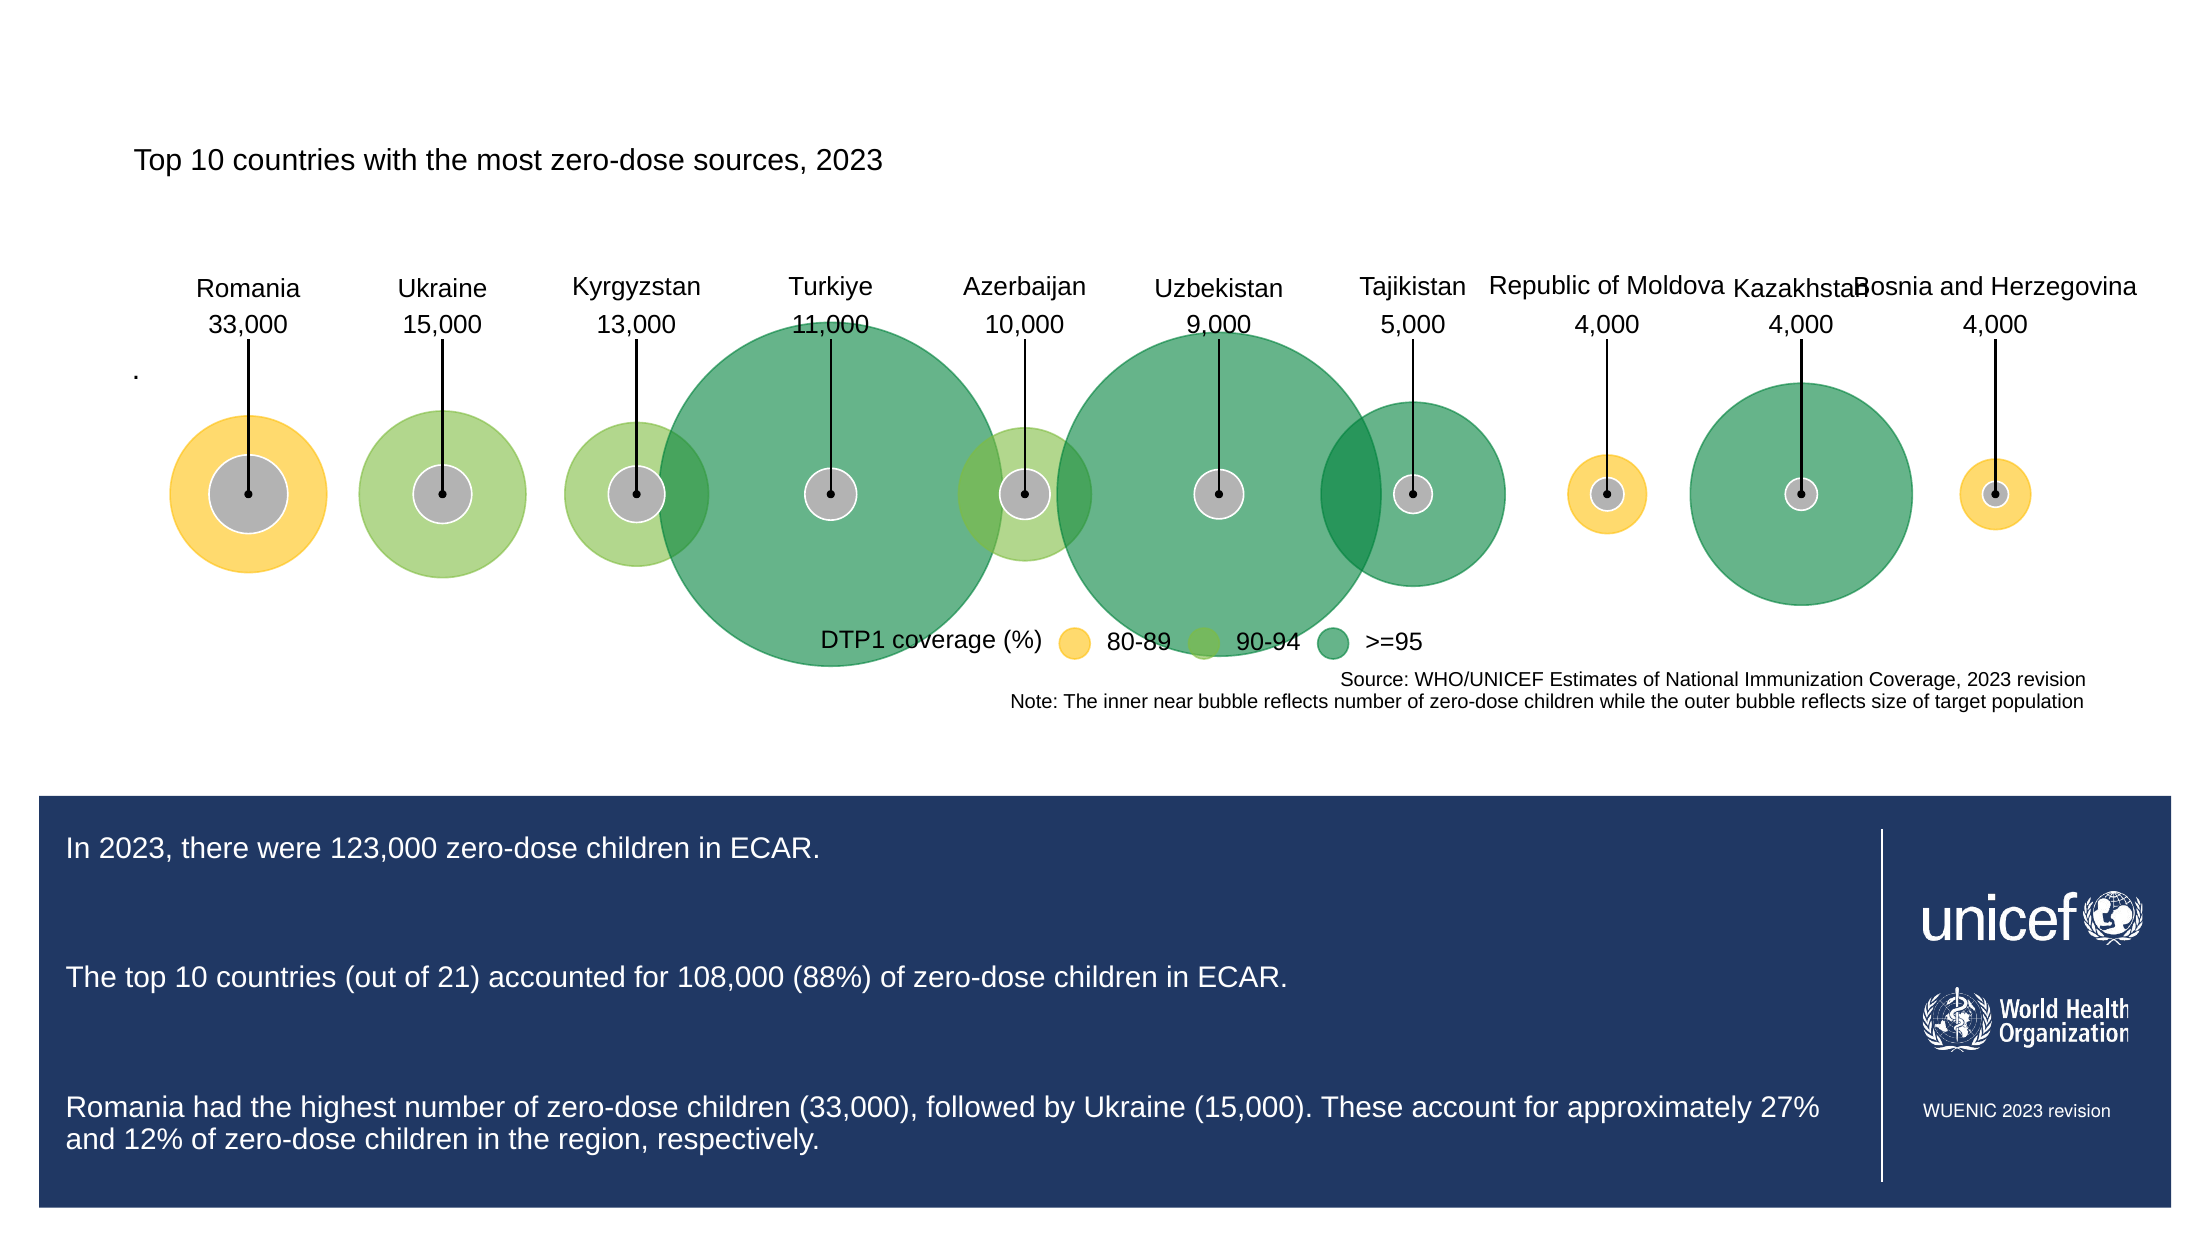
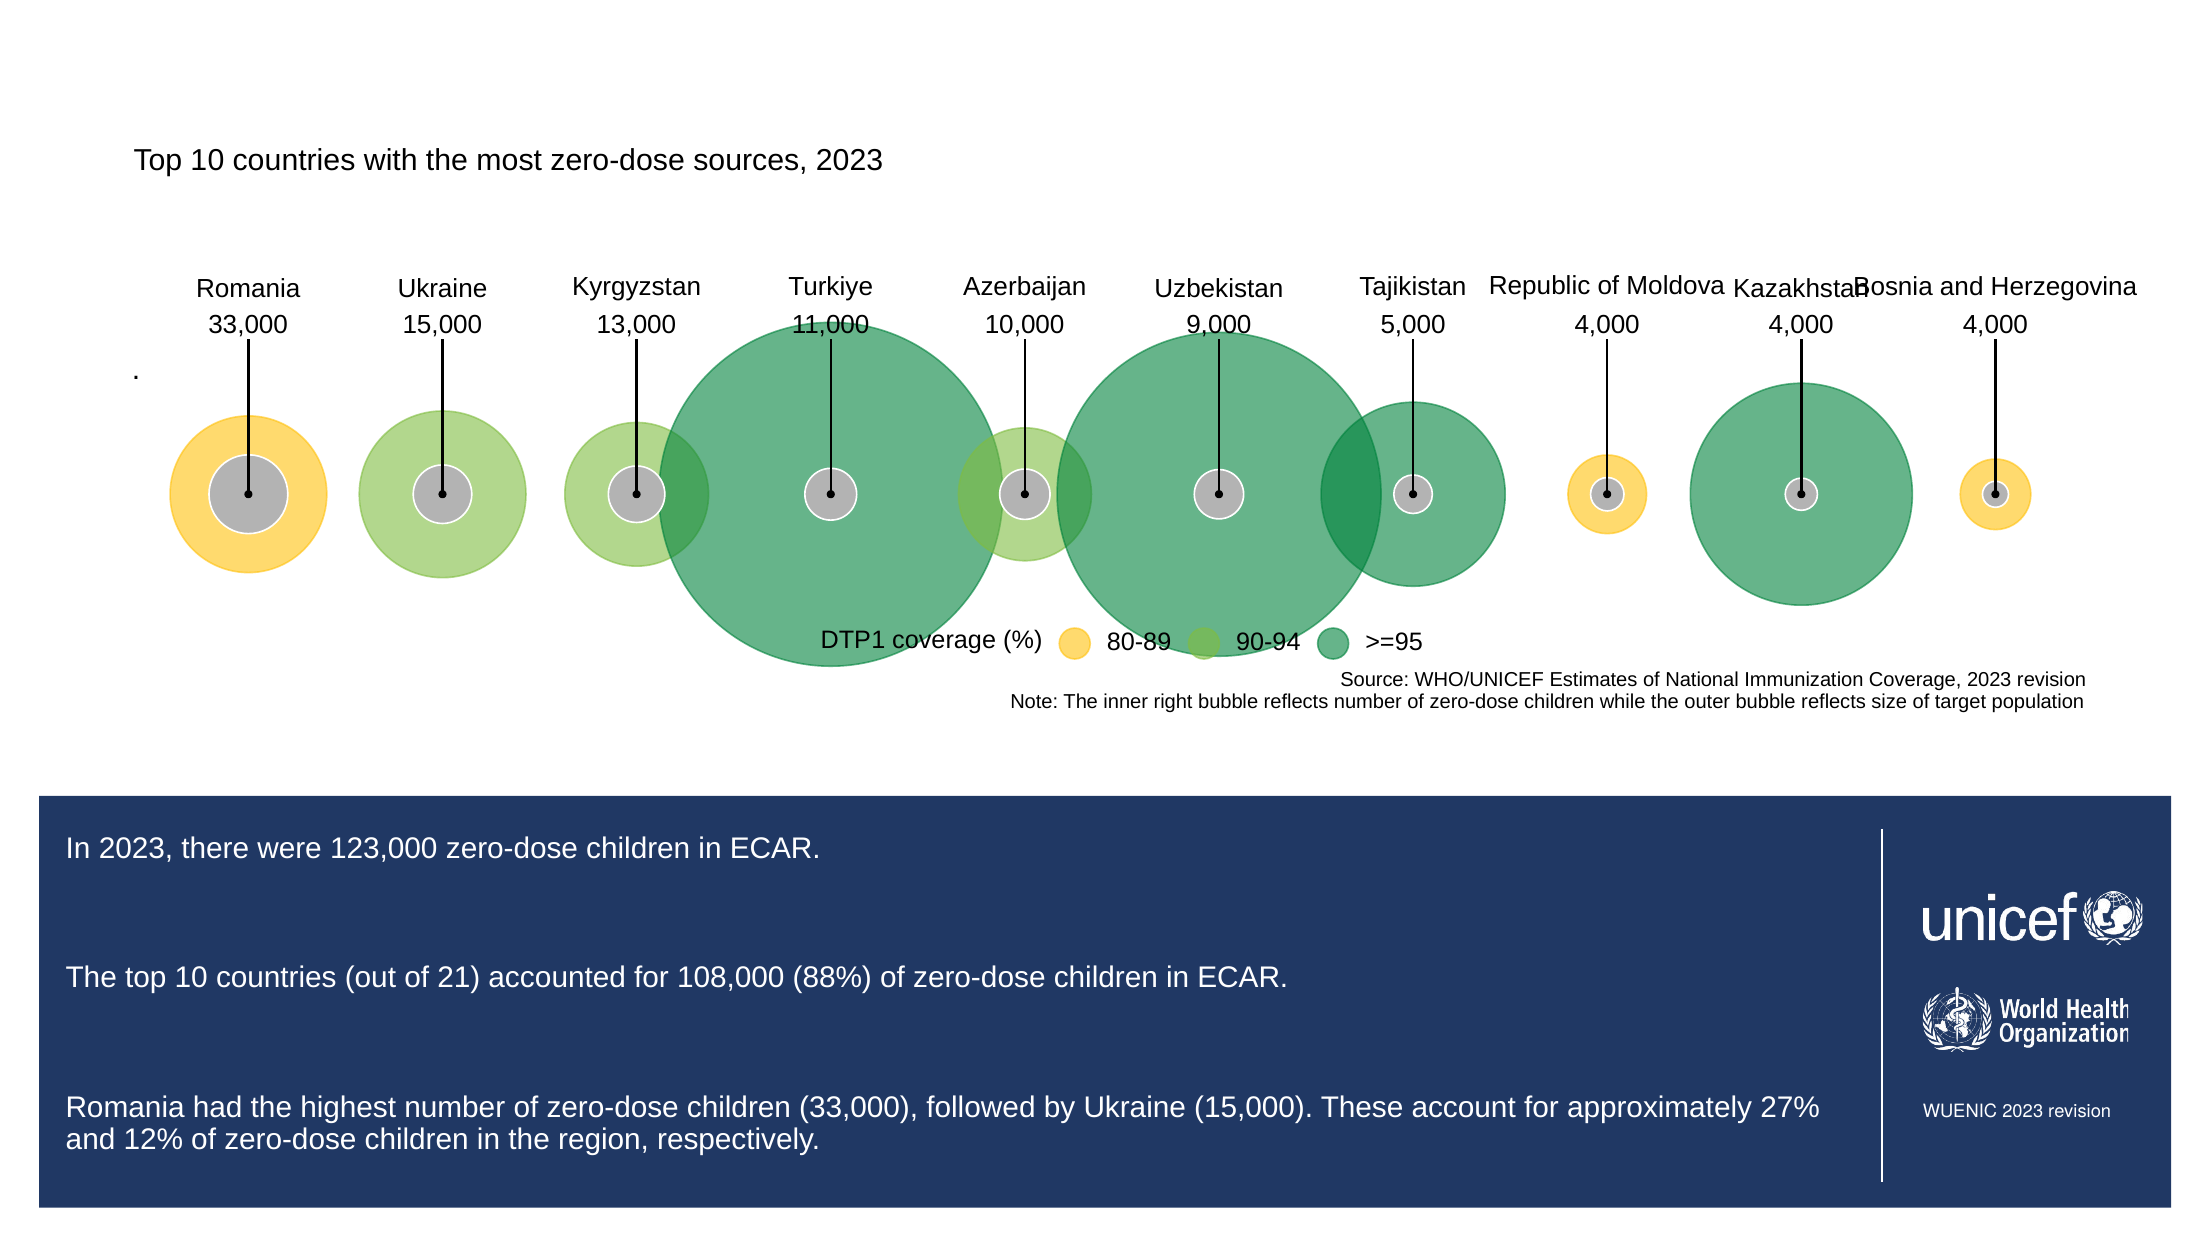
near: near -> right
